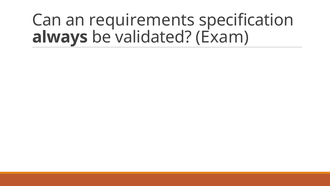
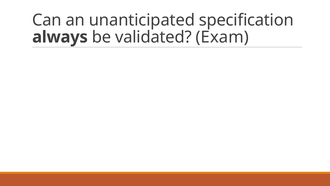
requirements: requirements -> unanticipated
